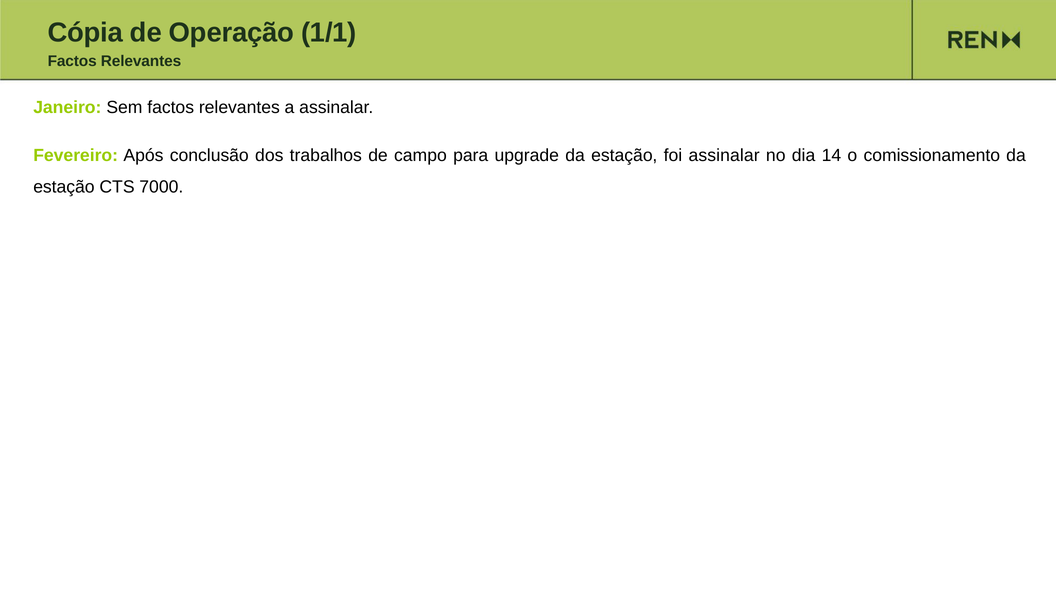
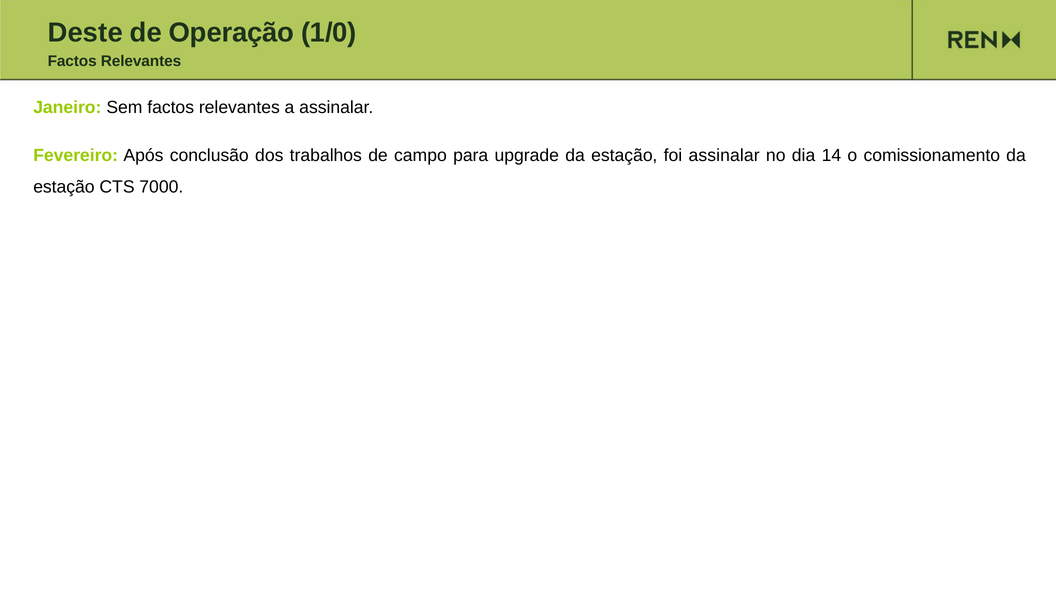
Cópia: Cópia -> Deste
1/1: 1/1 -> 1/0
